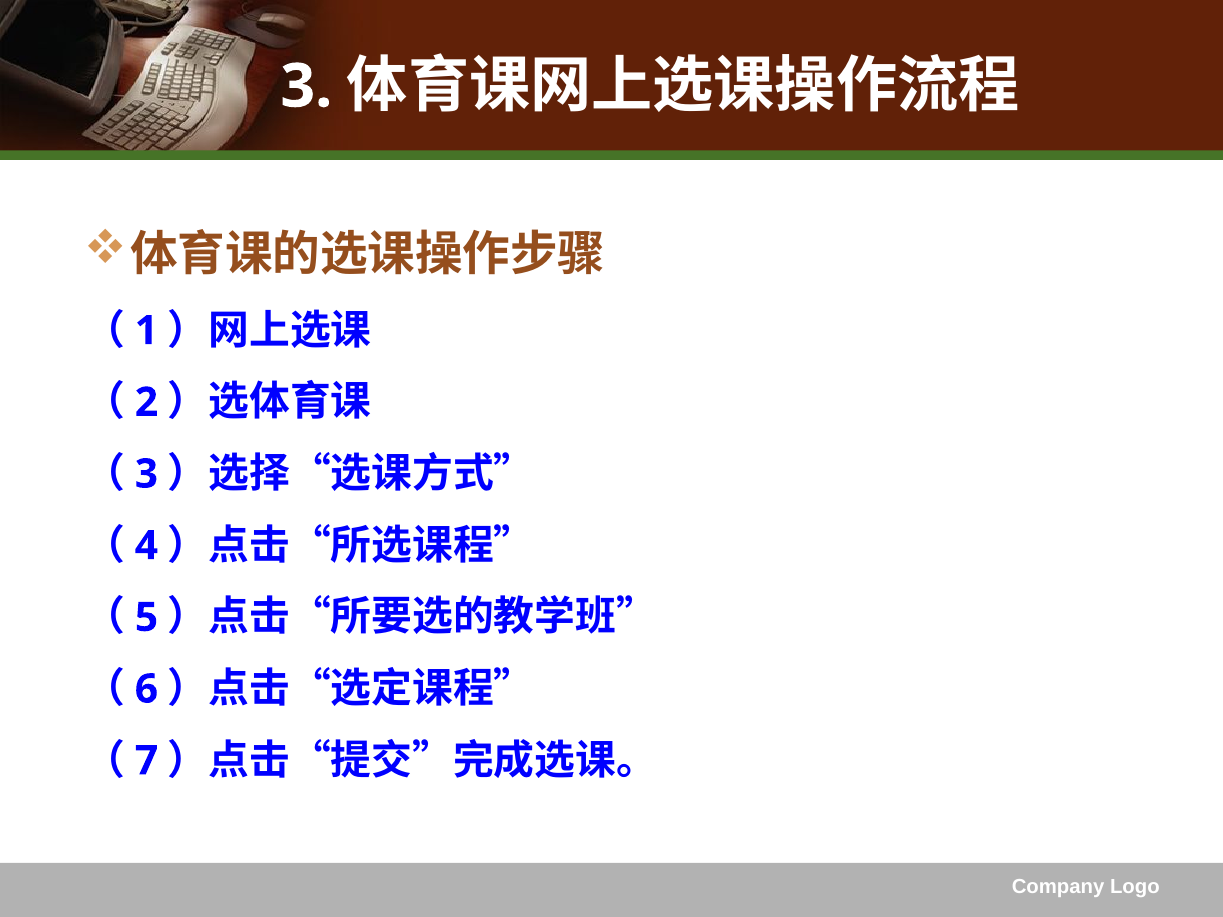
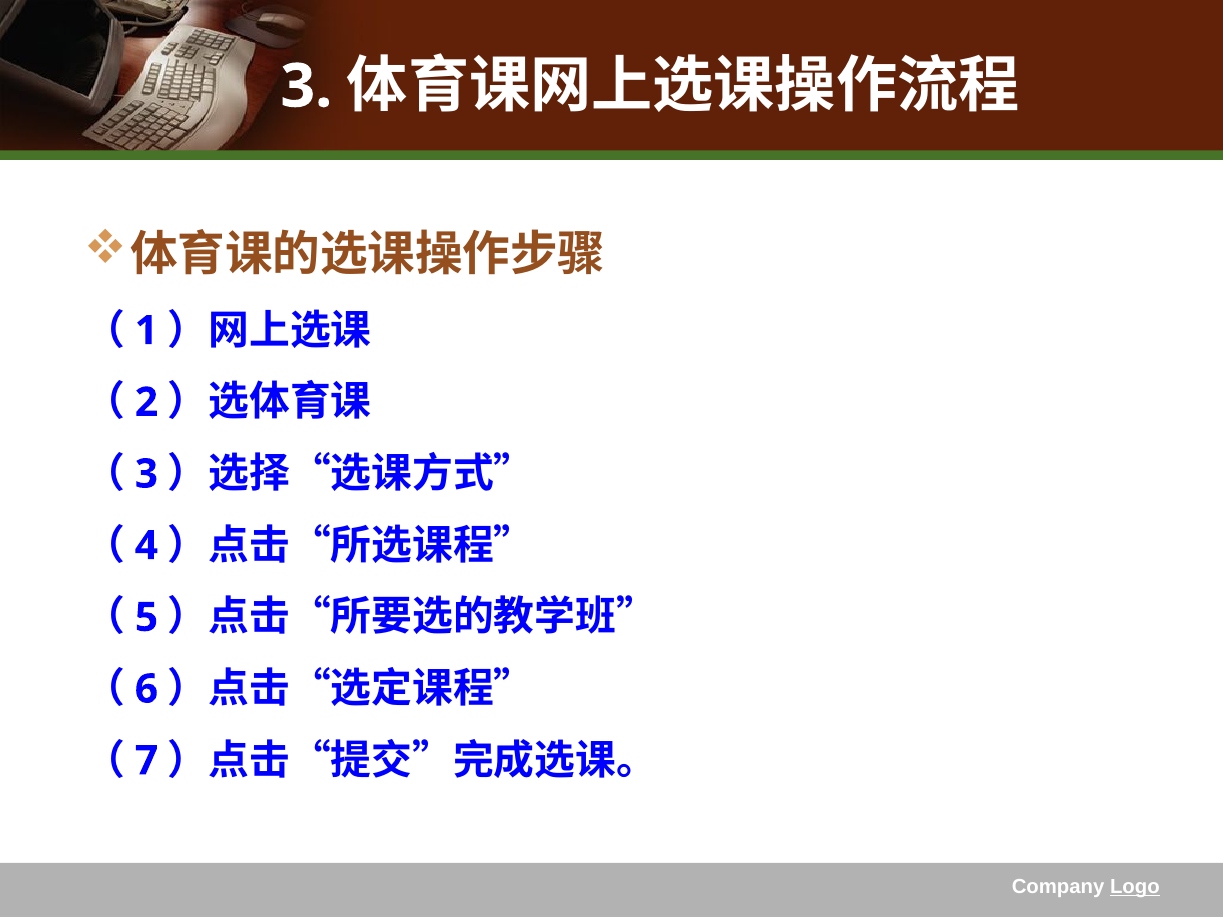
Logo underline: none -> present
